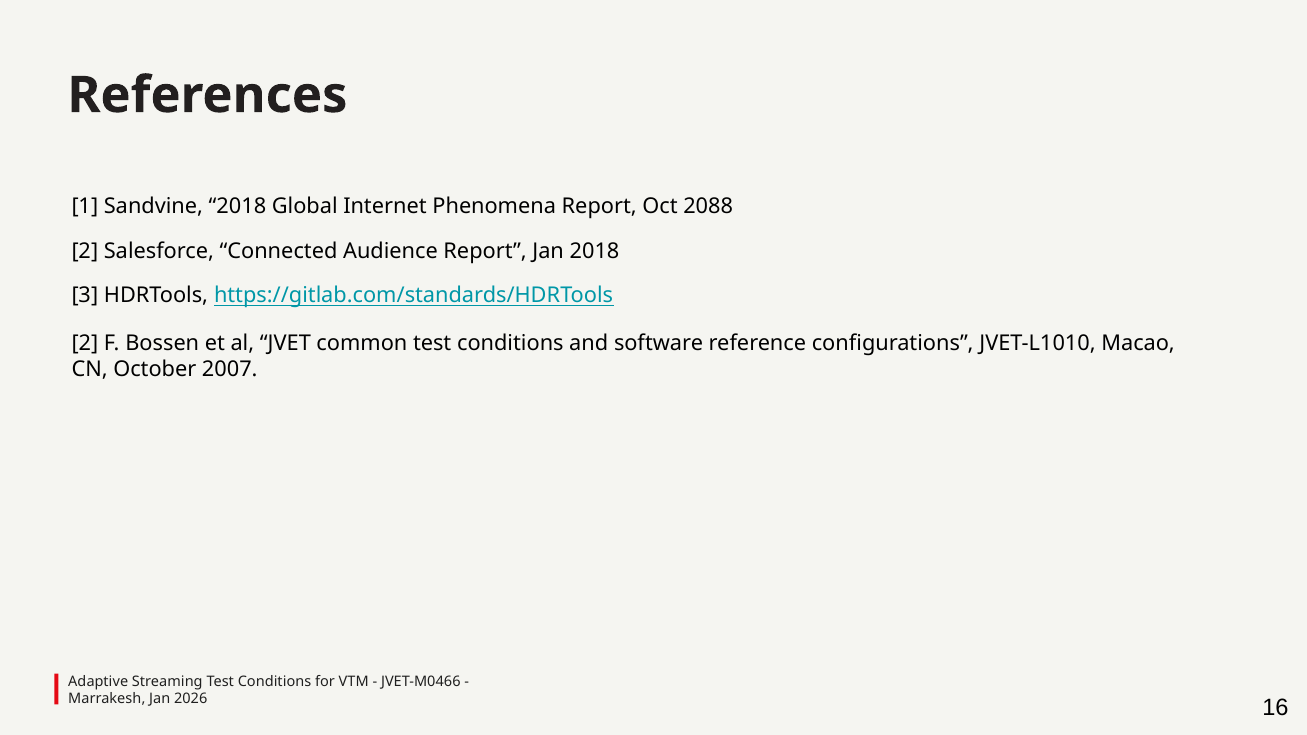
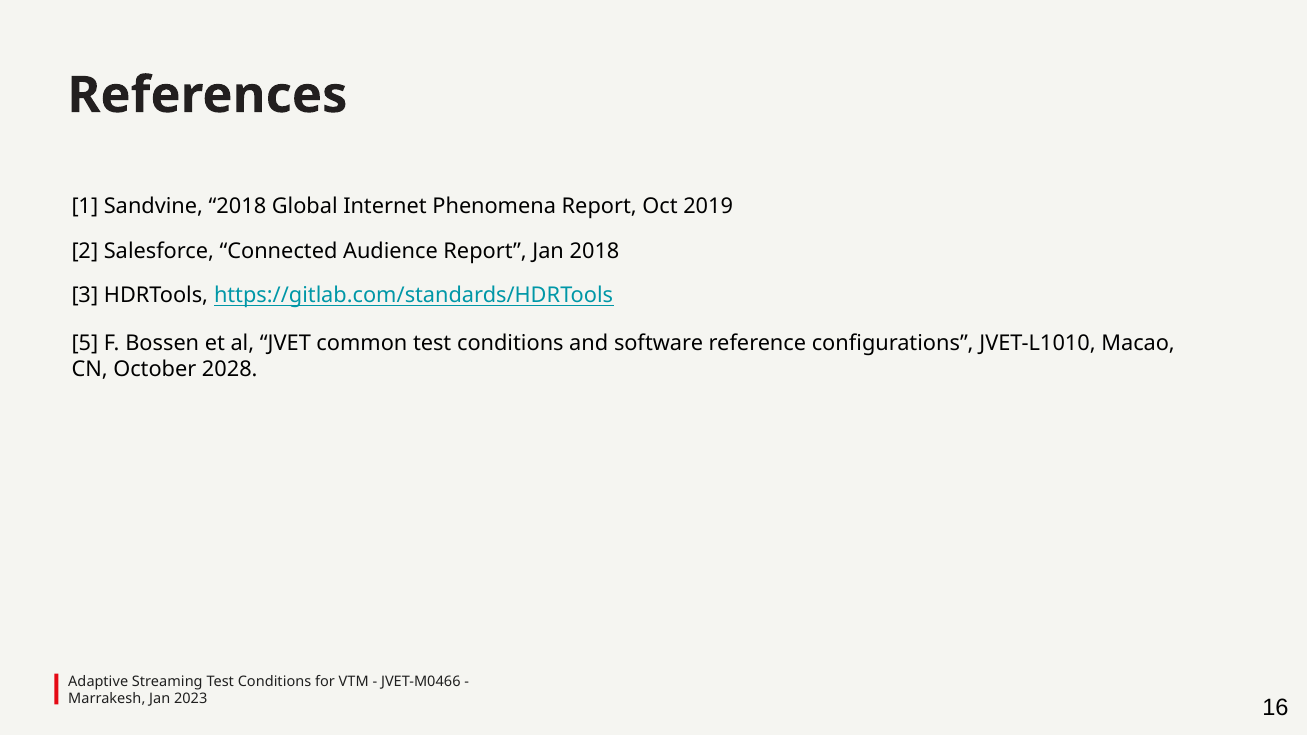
2088: 2088 -> 2019
2 at (85, 343): 2 -> 5
2007: 2007 -> 2028
2026: 2026 -> 2023
